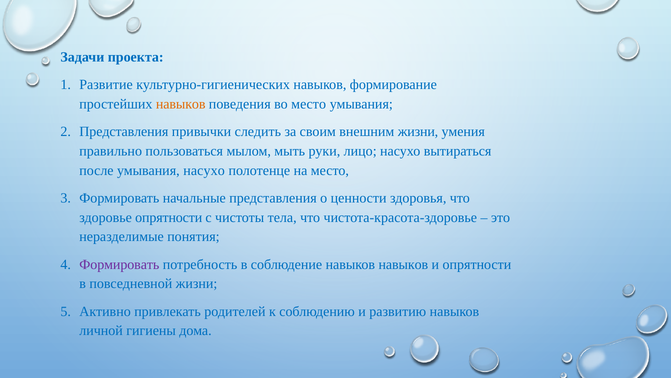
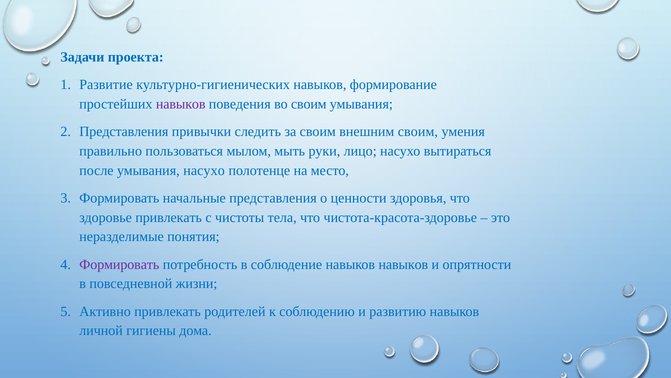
навыков at (181, 104) colour: orange -> purple
во место: место -> своим
внешним жизни: жизни -> своим
здоровье опрятности: опрятности -> привлекать
